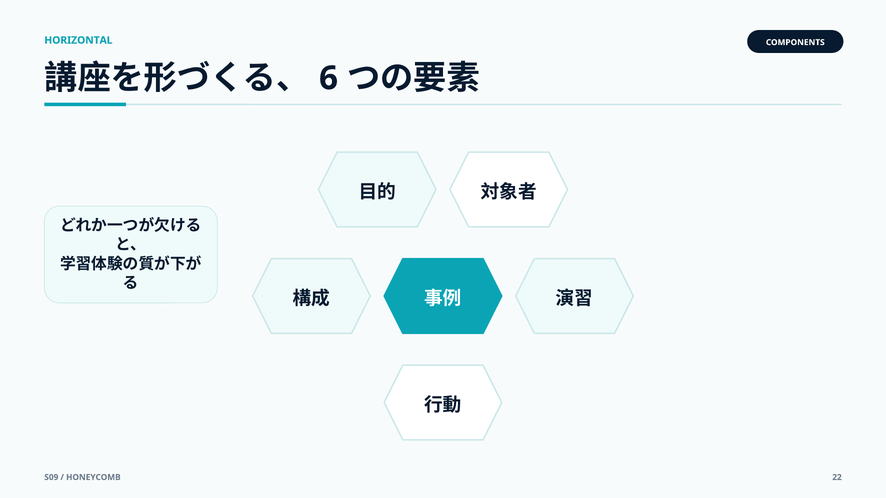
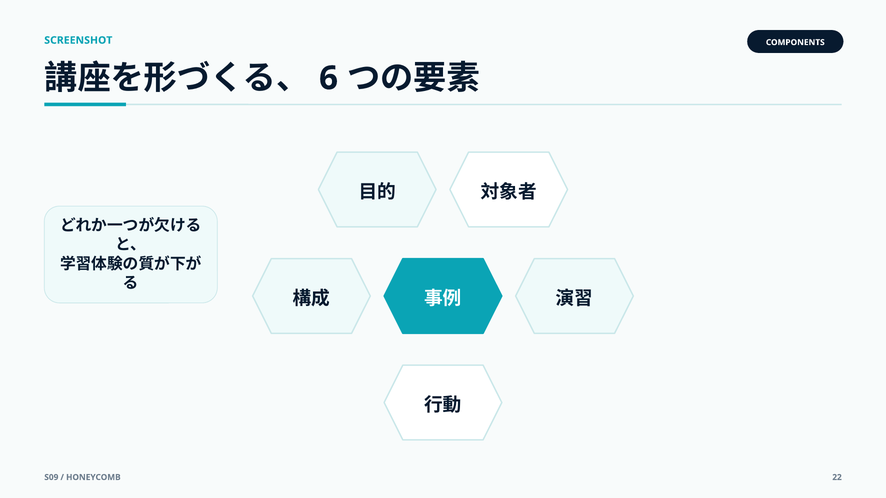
HORIZONTAL: HORIZONTAL -> SCREENSHOT
